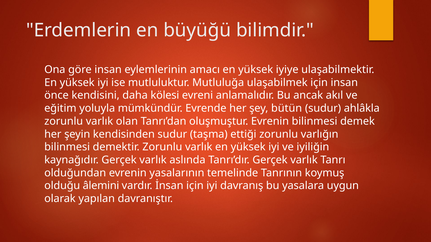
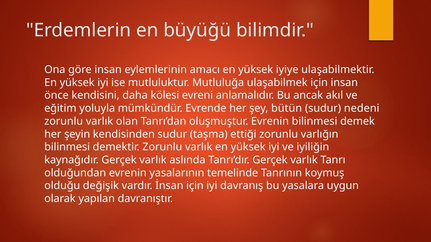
ahlâkla: ahlâkla -> nedeni
âlemini: âlemini -> değişik
